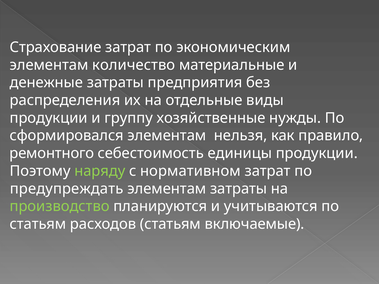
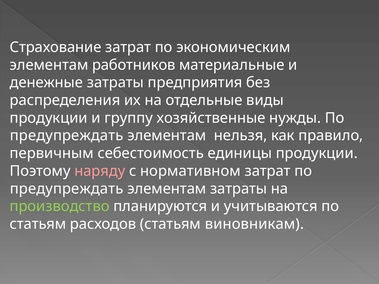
количество: количество -> работников
сформировался at (67, 136): сформировался -> предупреждать
ремонтного: ремонтного -> первичным
наряду colour: light green -> pink
включаемые: включаемые -> виновникам
